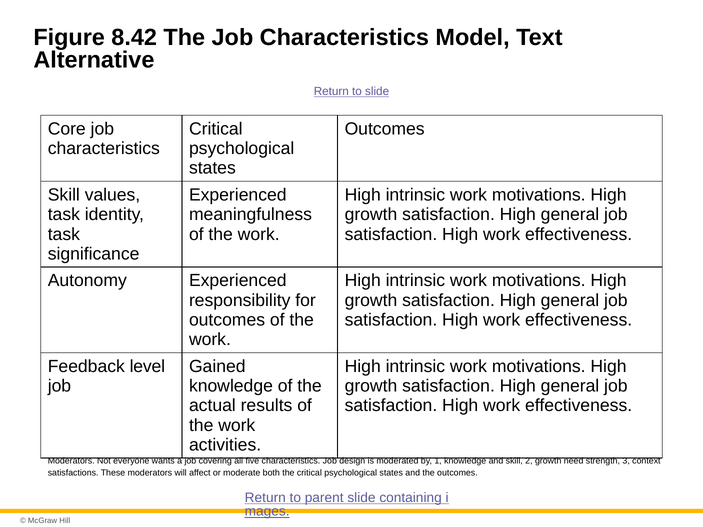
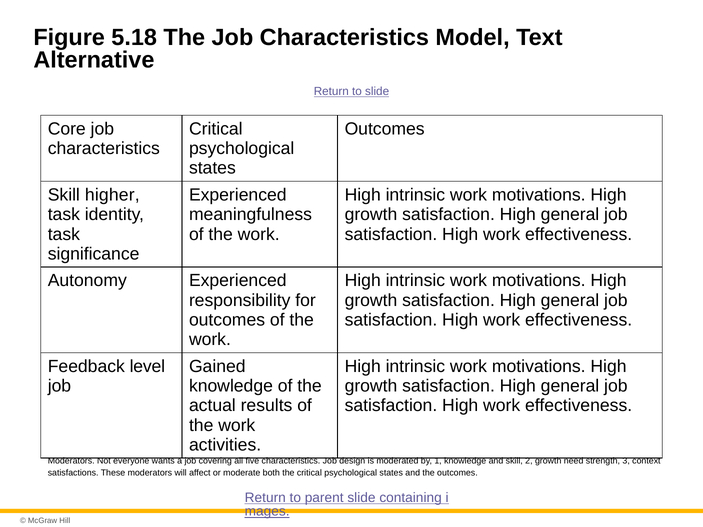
8.42: 8.42 -> 5.18
values: values -> higher
